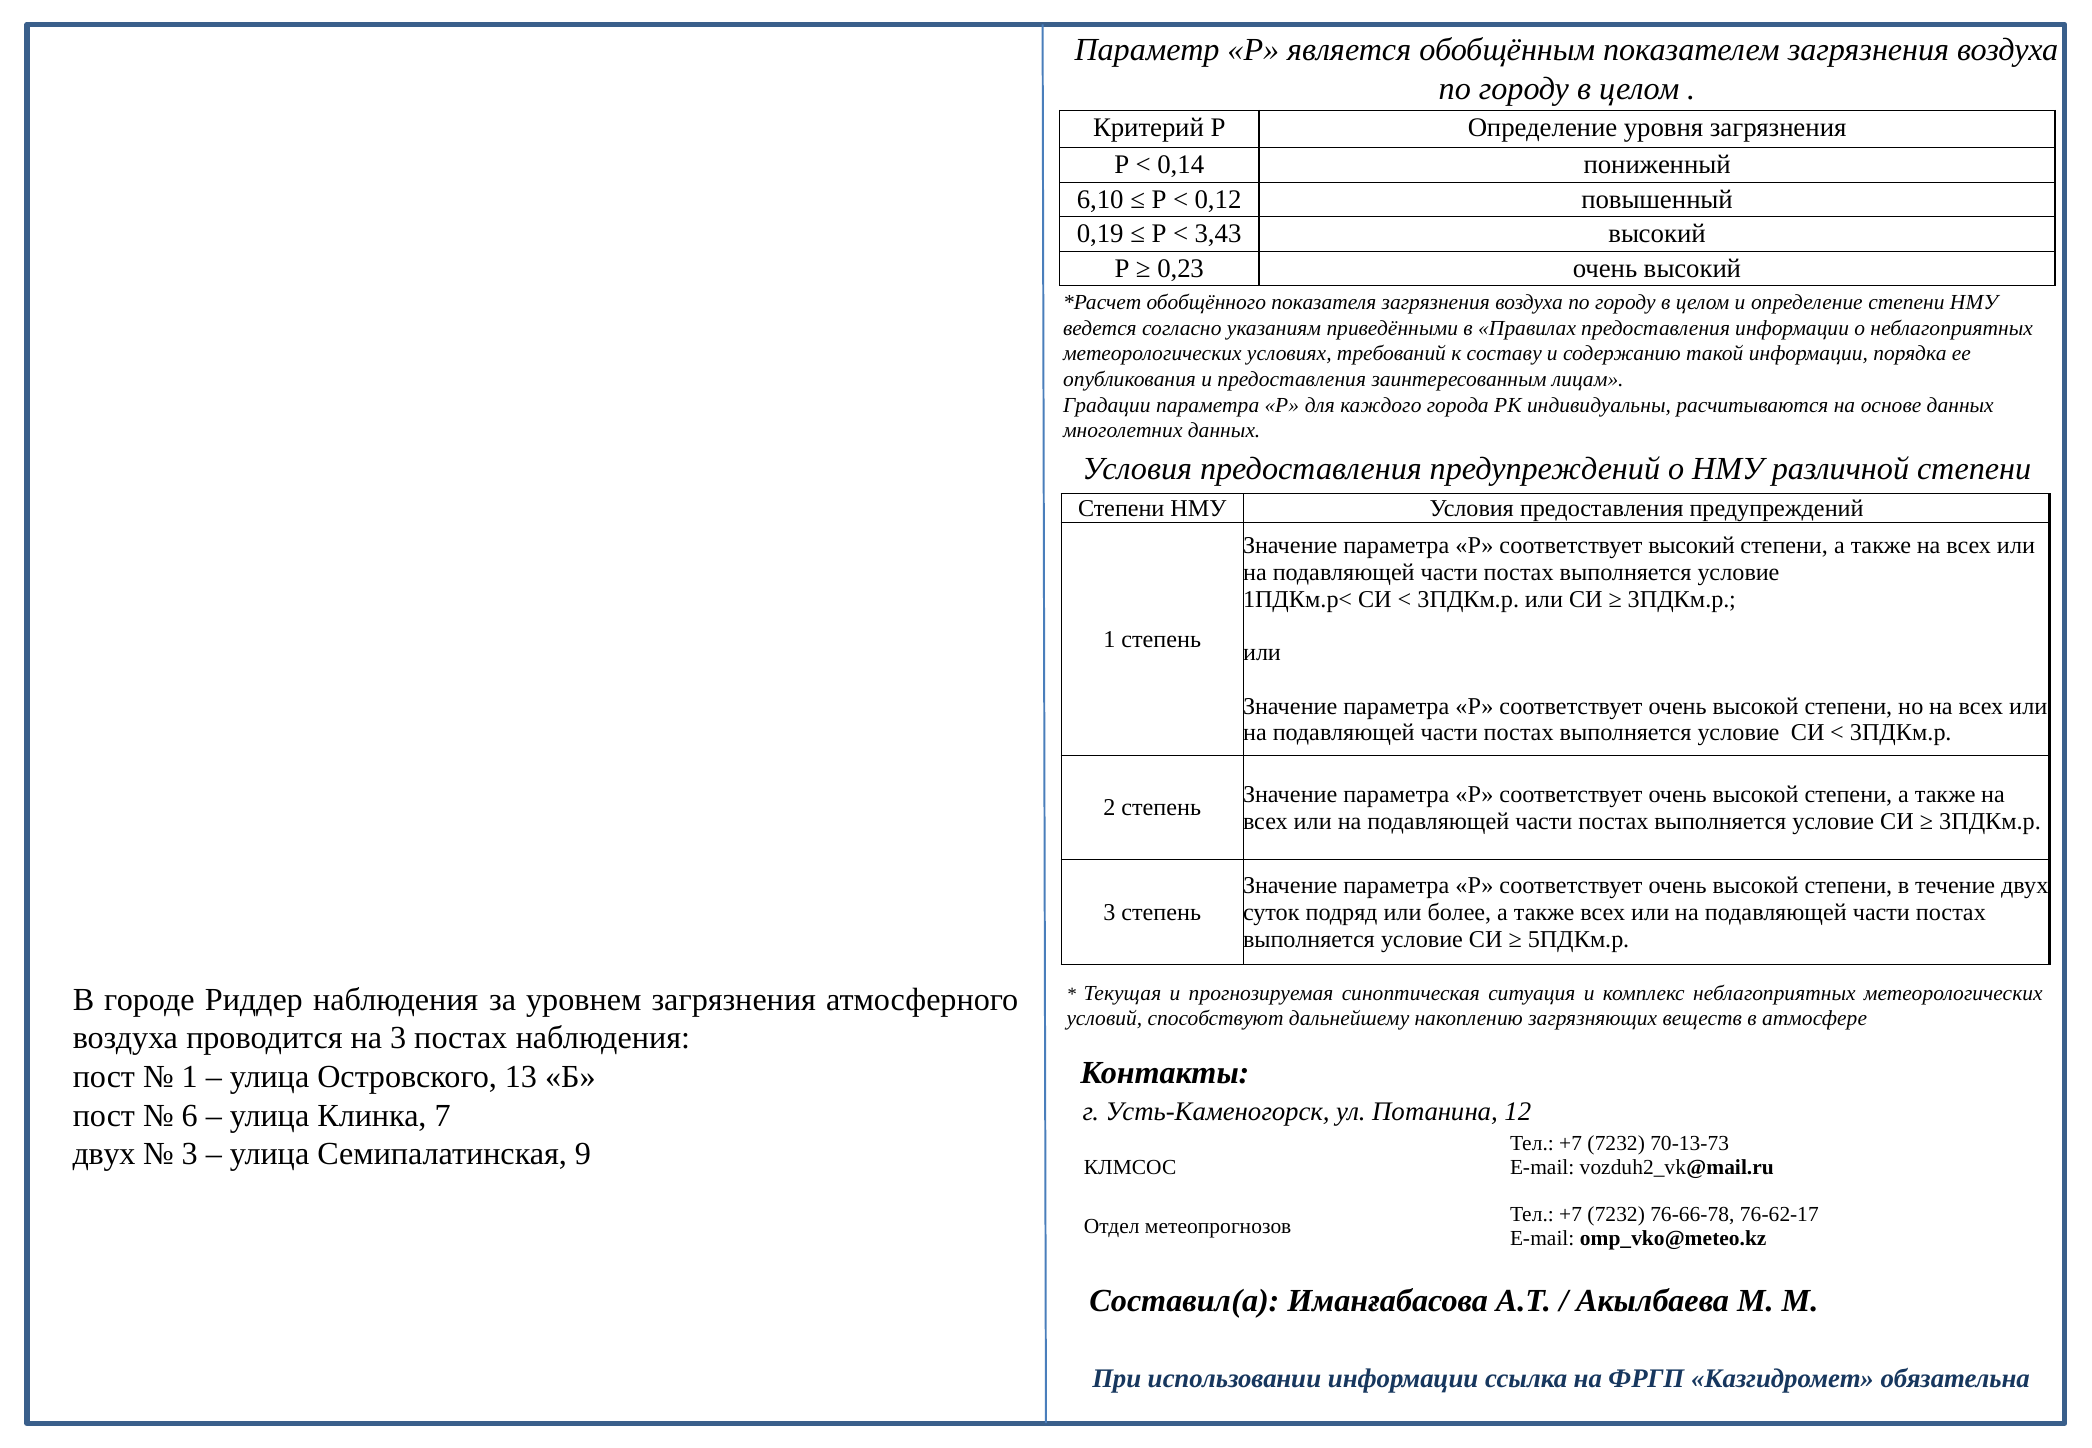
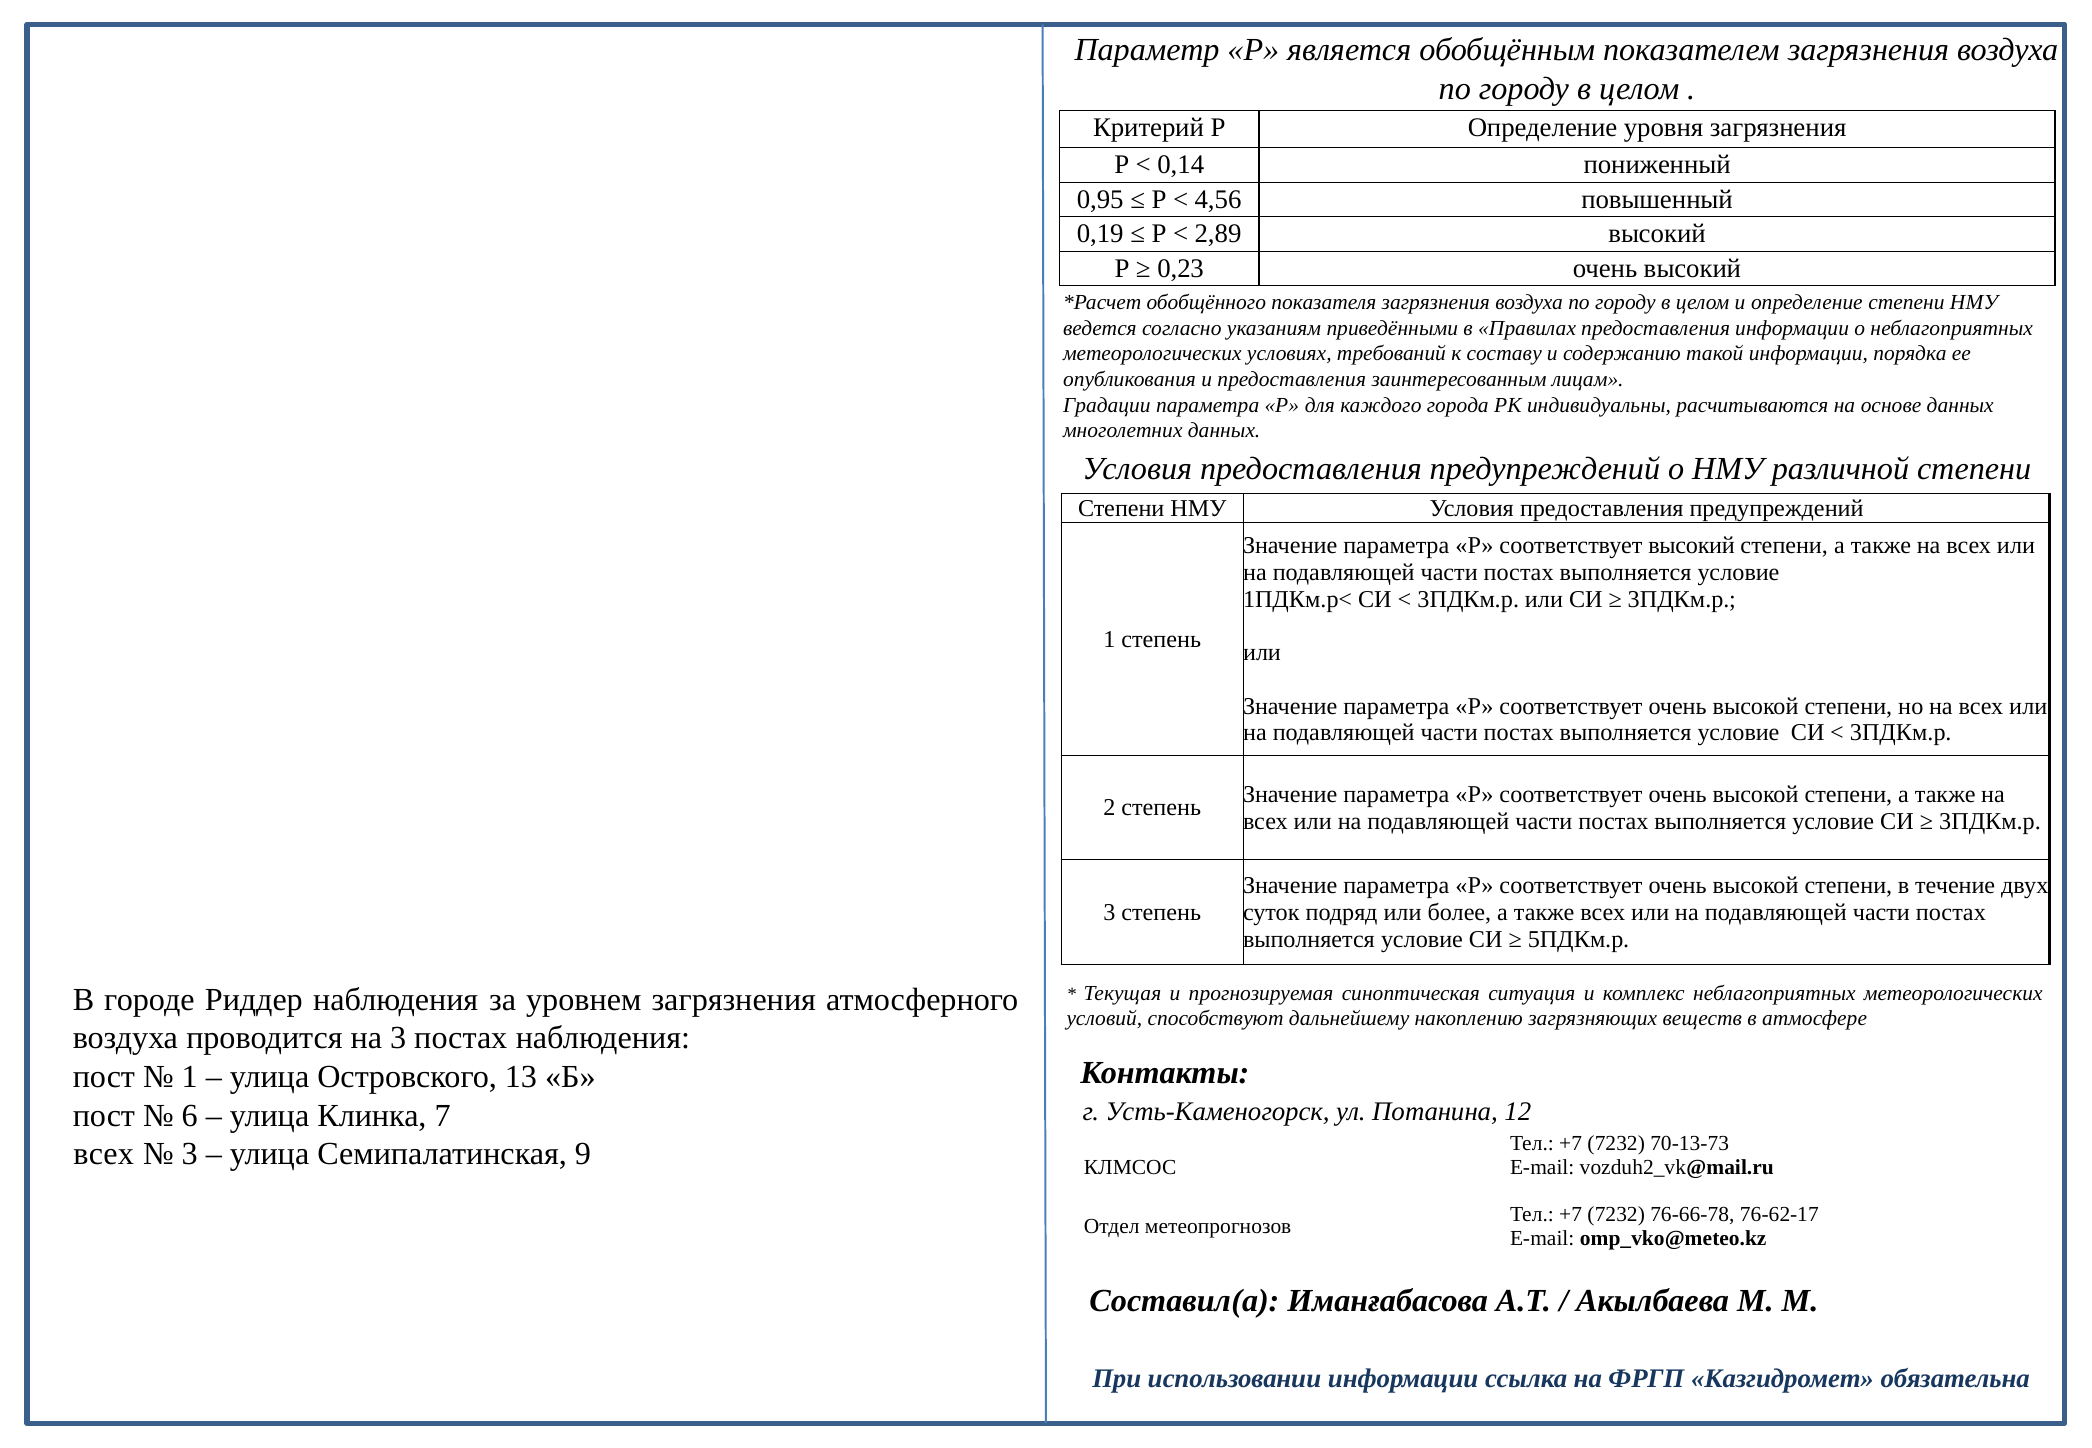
6,10: 6,10 -> 0,95
0,12: 0,12 -> 4,56
3,43: 3,43 -> 2,89
двух at (104, 1154): двух -> всех
